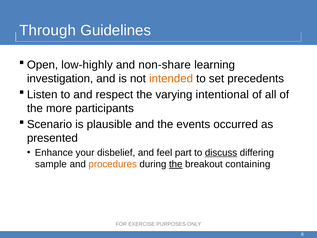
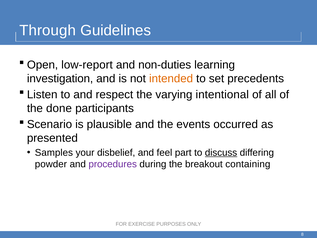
low-highly: low-highly -> low-report
non-share: non-share -> non-duties
more: more -> done
Enhance: Enhance -> Samples
sample: sample -> powder
procedures colour: orange -> purple
the at (176, 164) underline: present -> none
